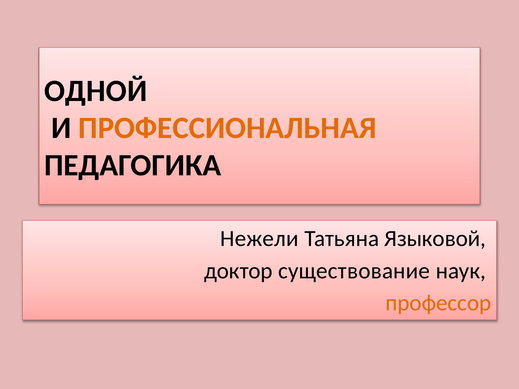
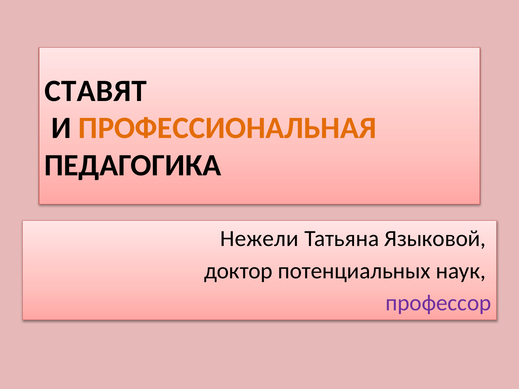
ОДНОЙ: ОДНОЙ -> СТАВЯТ
существование: существование -> потенциальных
профессор colour: orange -> purple
